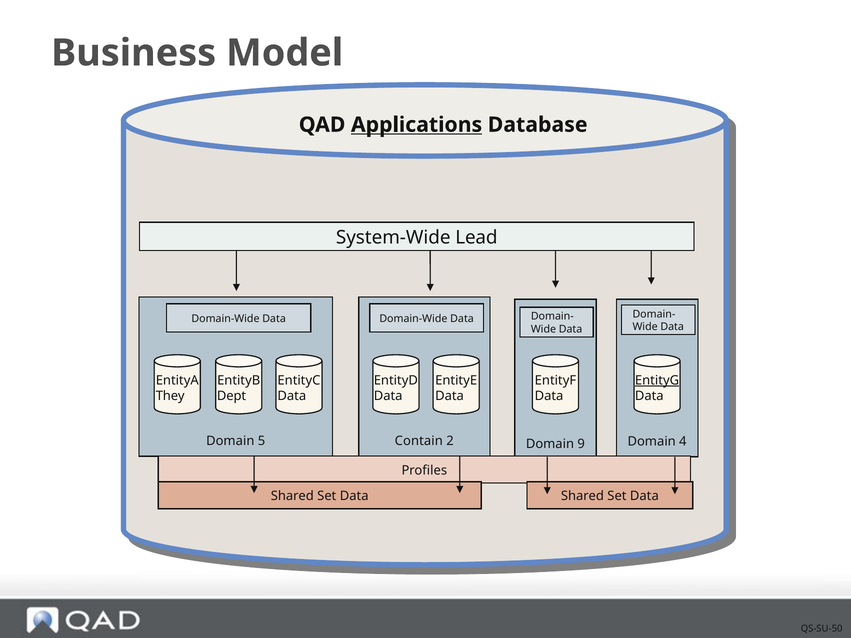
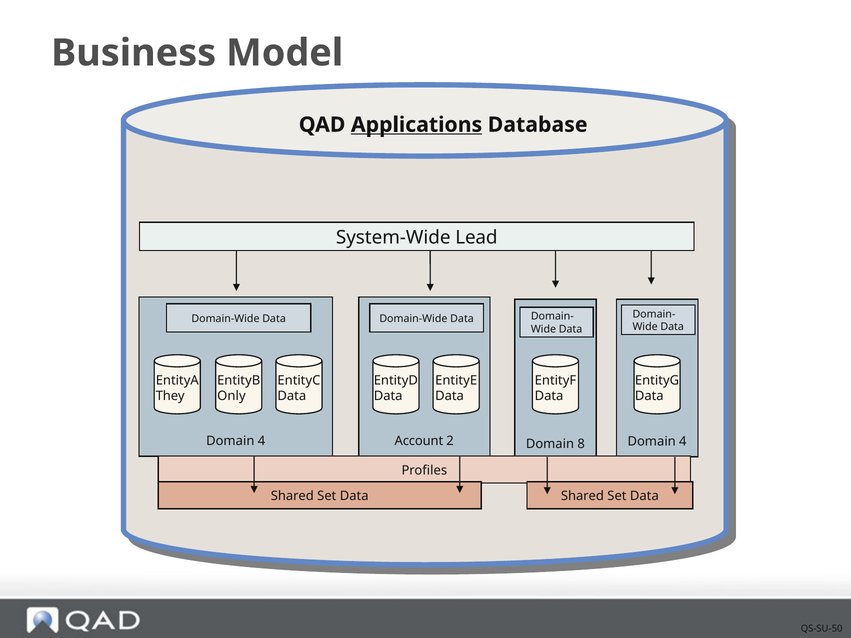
EntityG underline: present -> none
Dept: Dept -> Only
5 at (261, 441): 5 -> 4
Contain: Contain -> Account
9: 9 -> 8
